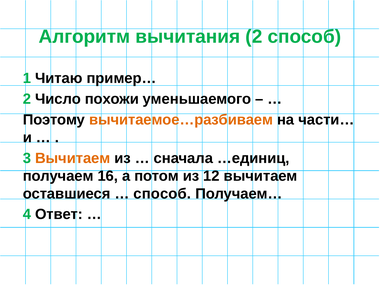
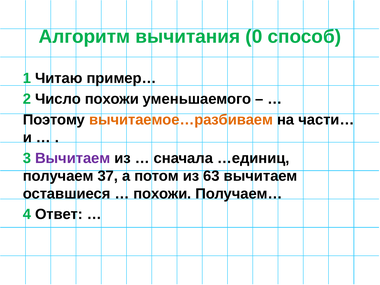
вычитания 2: 2 -> 0
Вычитаем at (73, 158) colour: orange -> purple
16: 16 -> 37
12: 12 -> 63
способ at (162, 194): способ -> похожи
